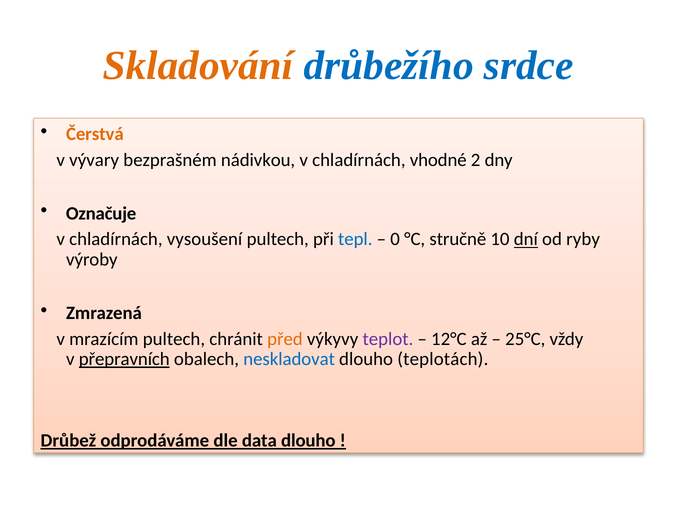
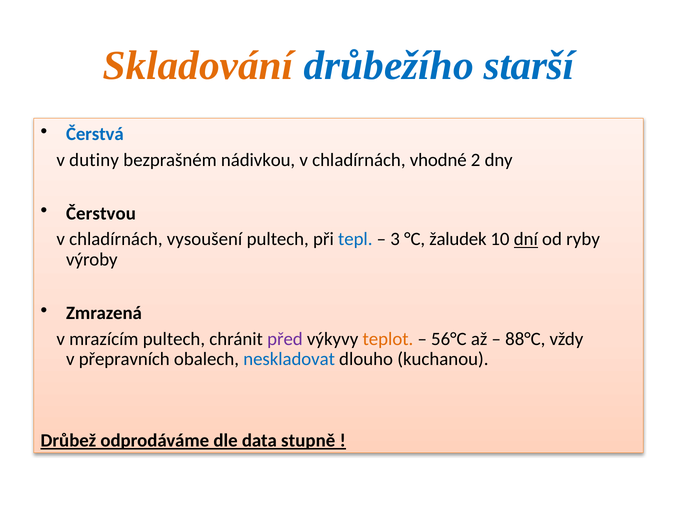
srdce: srdce -> starší
Čerstvá colour: orange -> blue
vývary: vývary -> dutiny
Označuje: Označuje -> Čerstvou
0: 0 -> 3
stručně: stručně -> žaludek
před colour: orange -> purple
teplot colour: purple -> orange
12°C: 12°C -> 56°C
25°C: 25°C -> 88°C
přepravních underline: present -> none
teplotách: teplotách -> kuchanou
data dlouho: dlouho -> stupně
